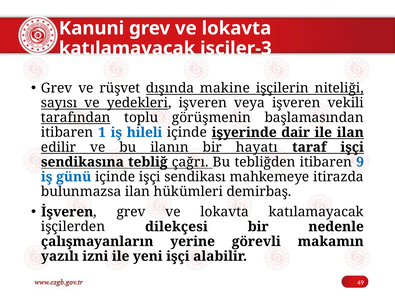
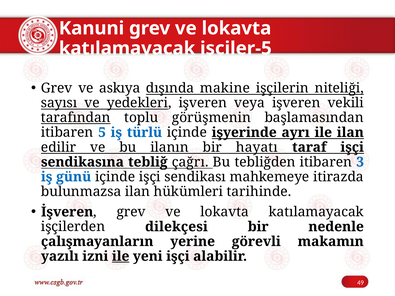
işçiler-3: işçiler-3 -> işçiler-5
rüşvet: rüşvet -> askıya
1: 1 -> 5
hileli: hileli -> türlü
dair: dair -> ayrı
9: 9 -> 3
demirbaş: demirbaş -> tarihinde
ile at (121, 257) underline: none -> present
